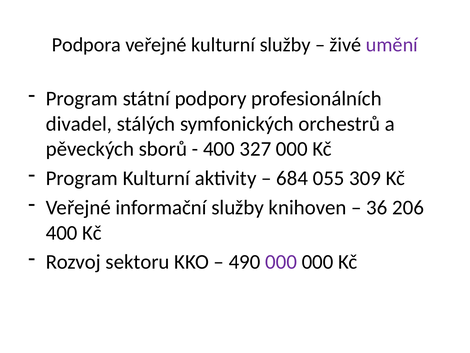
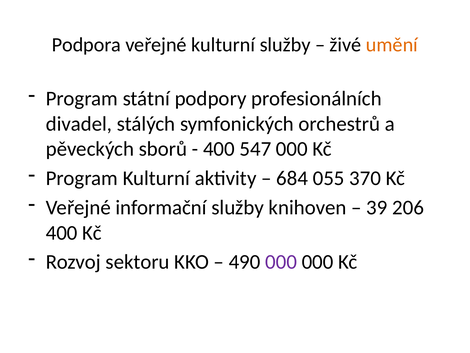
umění colour: purple -> orange
327: 327 -> 547
309: 309 -> 370
36: 36 -> 39
